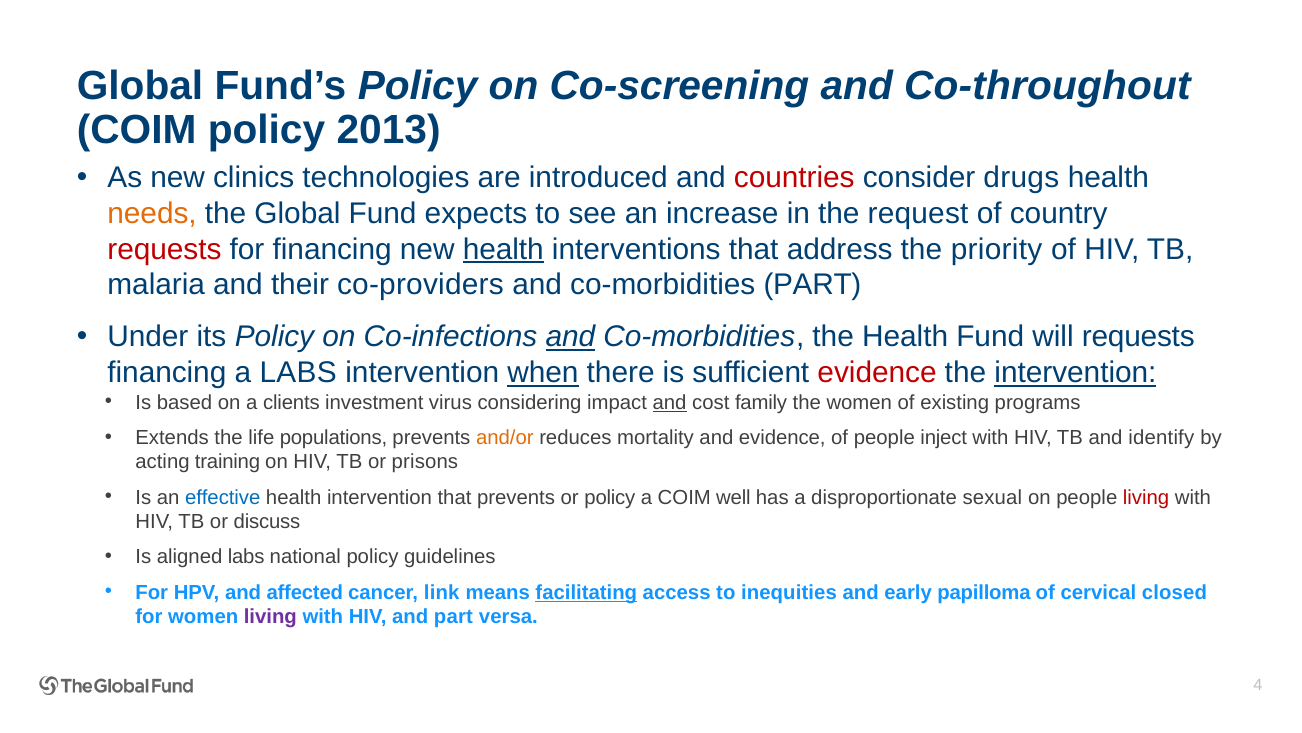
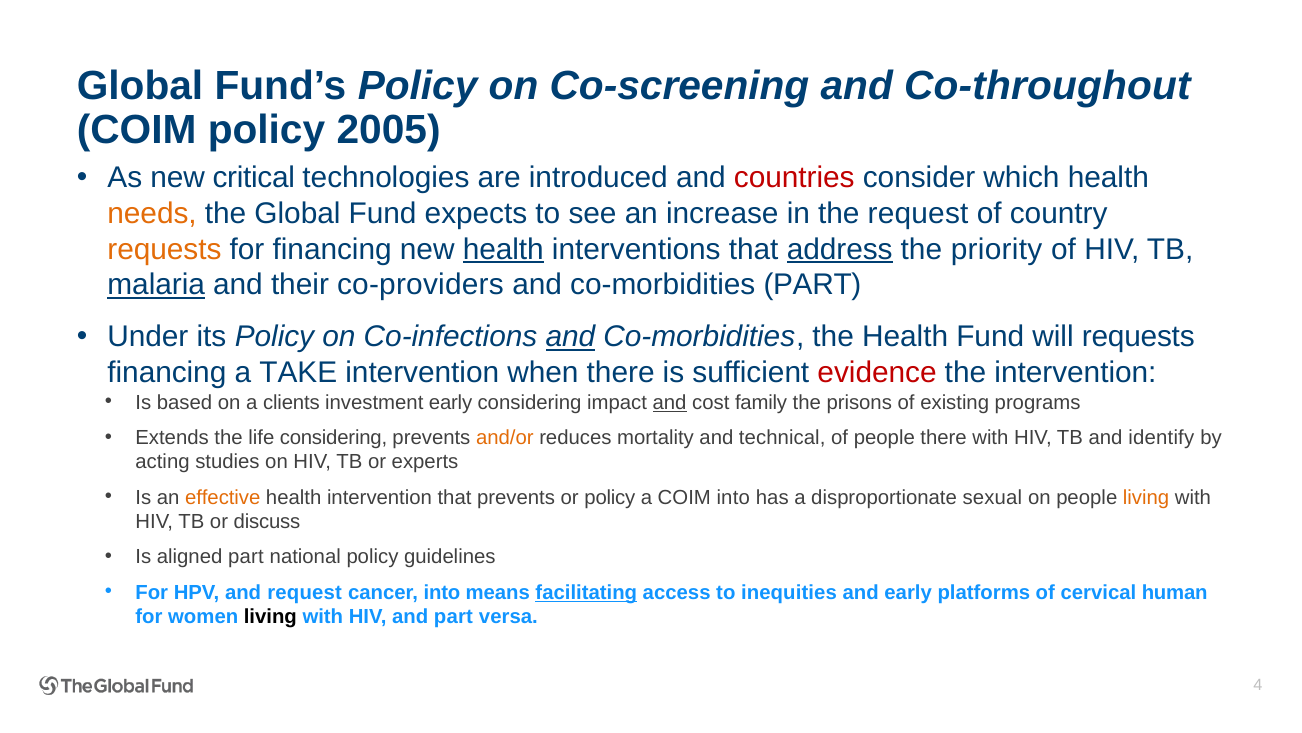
2013: 2013 -> 2005
clinics: clinics -> critical
drugs: drugs -> which
requests at (164, 249) colour: red -> orange
address underline: none -> present
malaria underline: none -> present
a LABS: LABS -> TAKE
when underline: present -> none
intervention at (1075, 373) underline: present -> none
investment virus: virus -> early
the women: women -> prisons
life populations: populations -> considering
and evidence: evidence -> technical
people inject: inject -> there
training: training -> studies
prisons: prisons -> experts
effective colour: blue -> orange
COIM well: well -> into
living at (1146, 497) colour: red -> orange
aligned labs: labs -> part
and affected: affected -> request
cancer link: link -> into
papilloma: papilloma -> platforms
closed: closed -> human
living at (270, 616) colour: purple -> black
